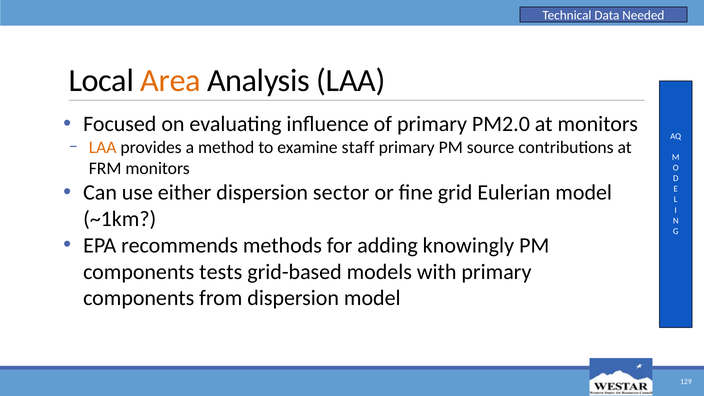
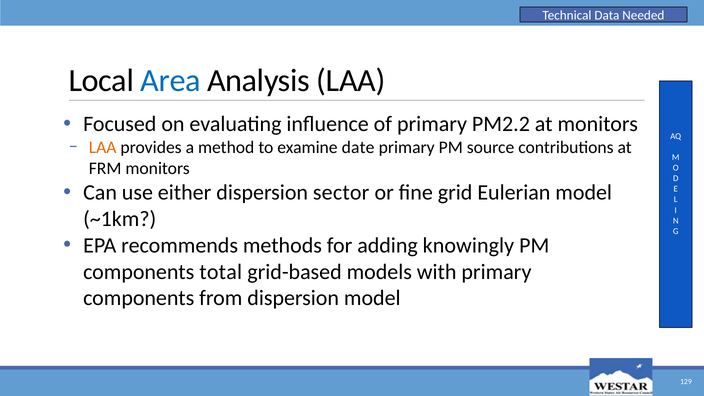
Area colour: orange -> blue
PM2.0: PM2.0 -> PM2.2
staff: staff -> date
tests: tests -> total
